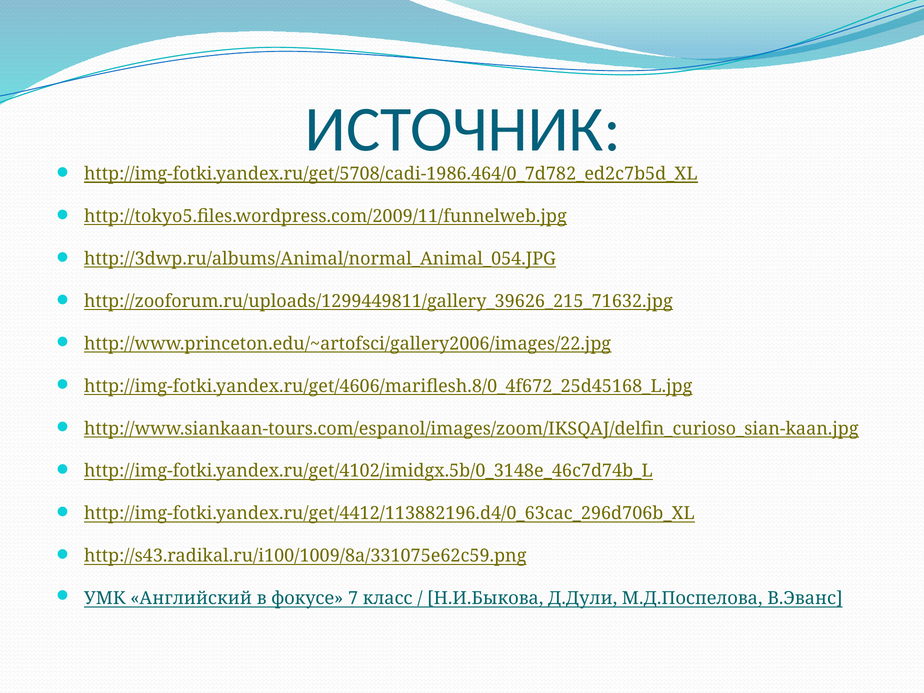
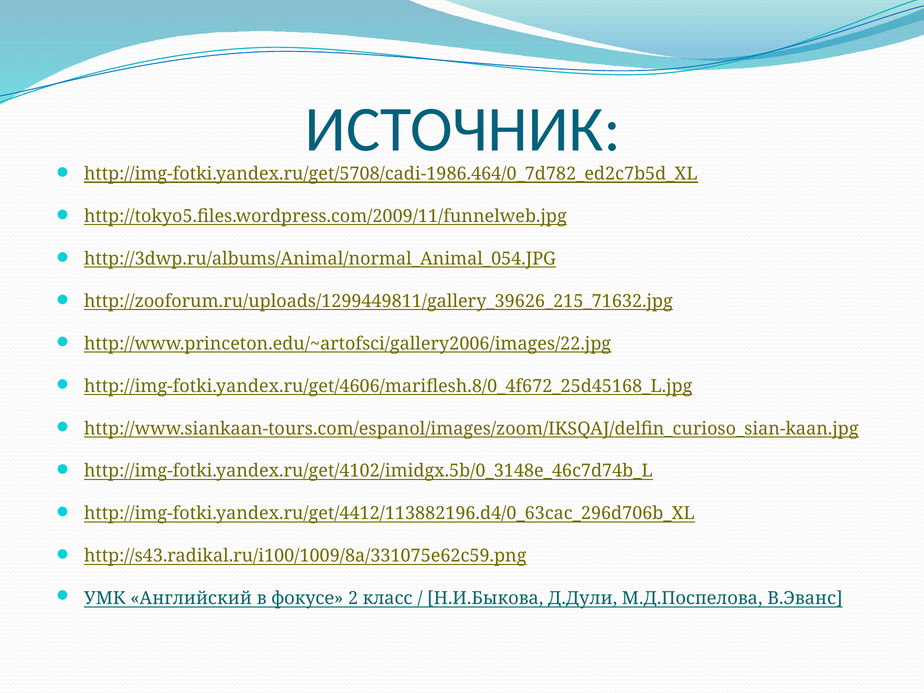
7: 7 -> 2
